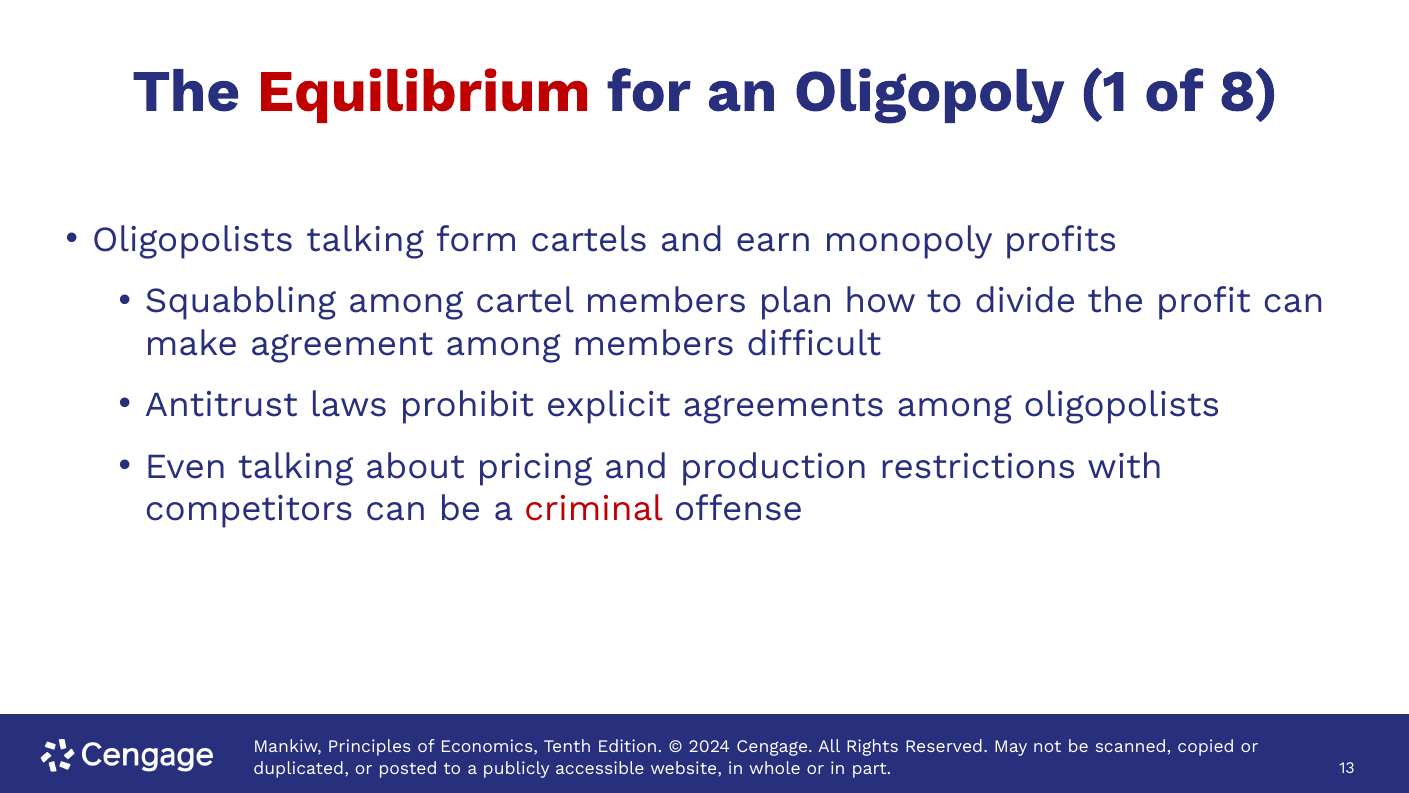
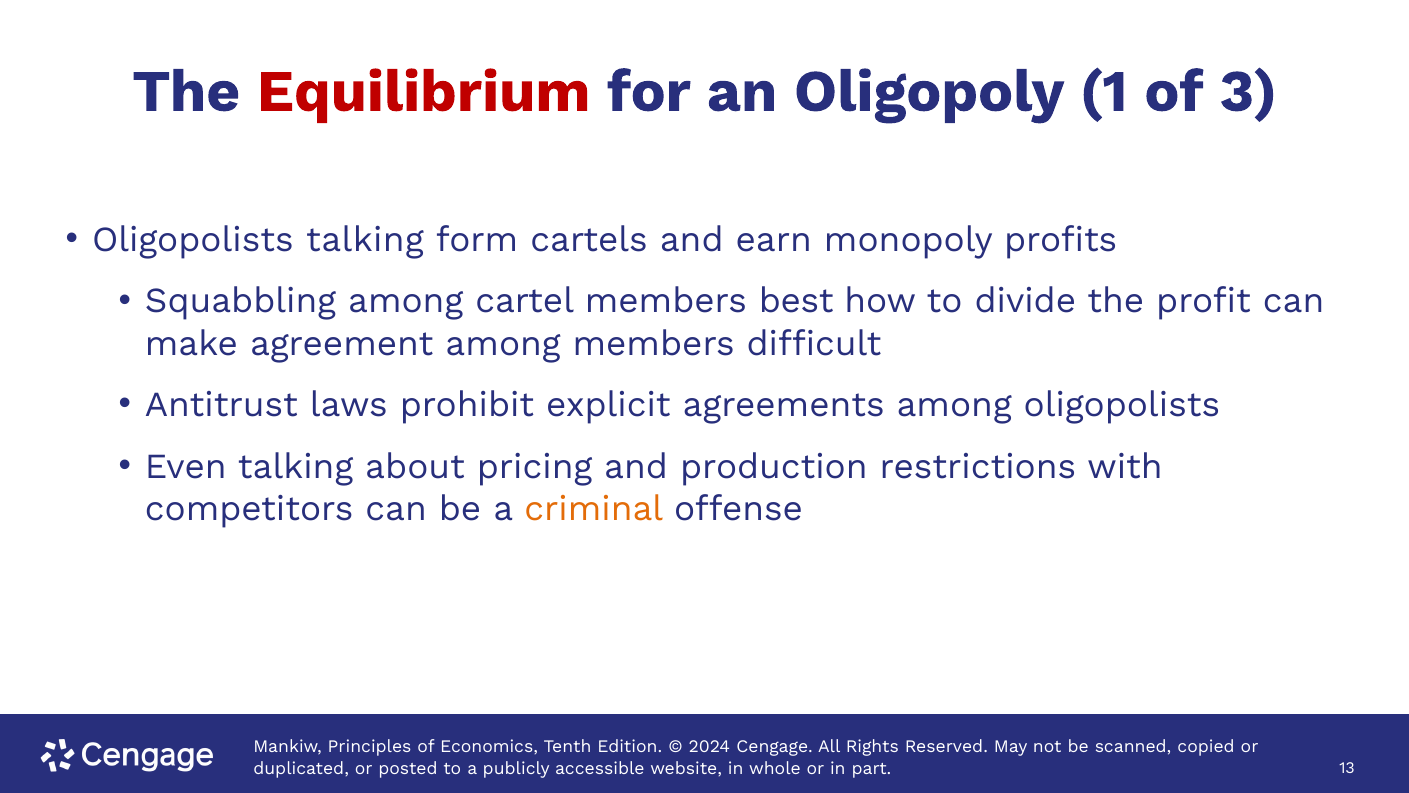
8: 8 -> 3
plan: plan -> best
criminal colour: red -> orange
